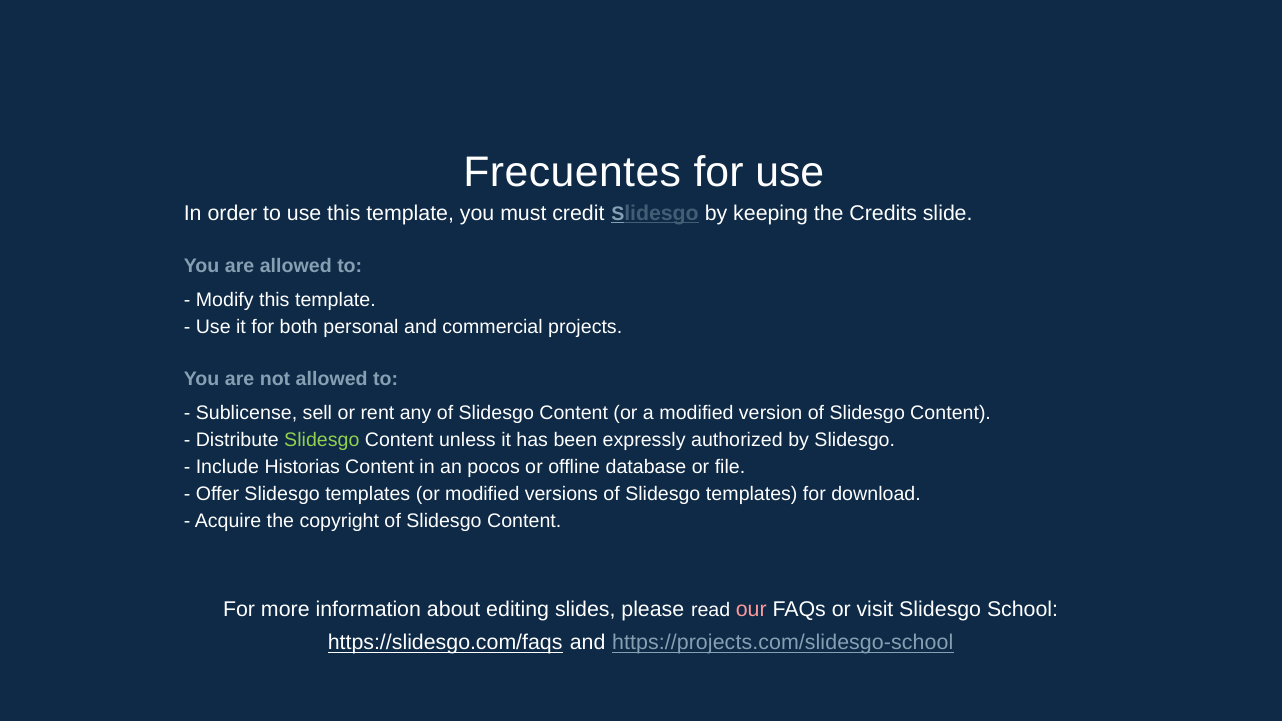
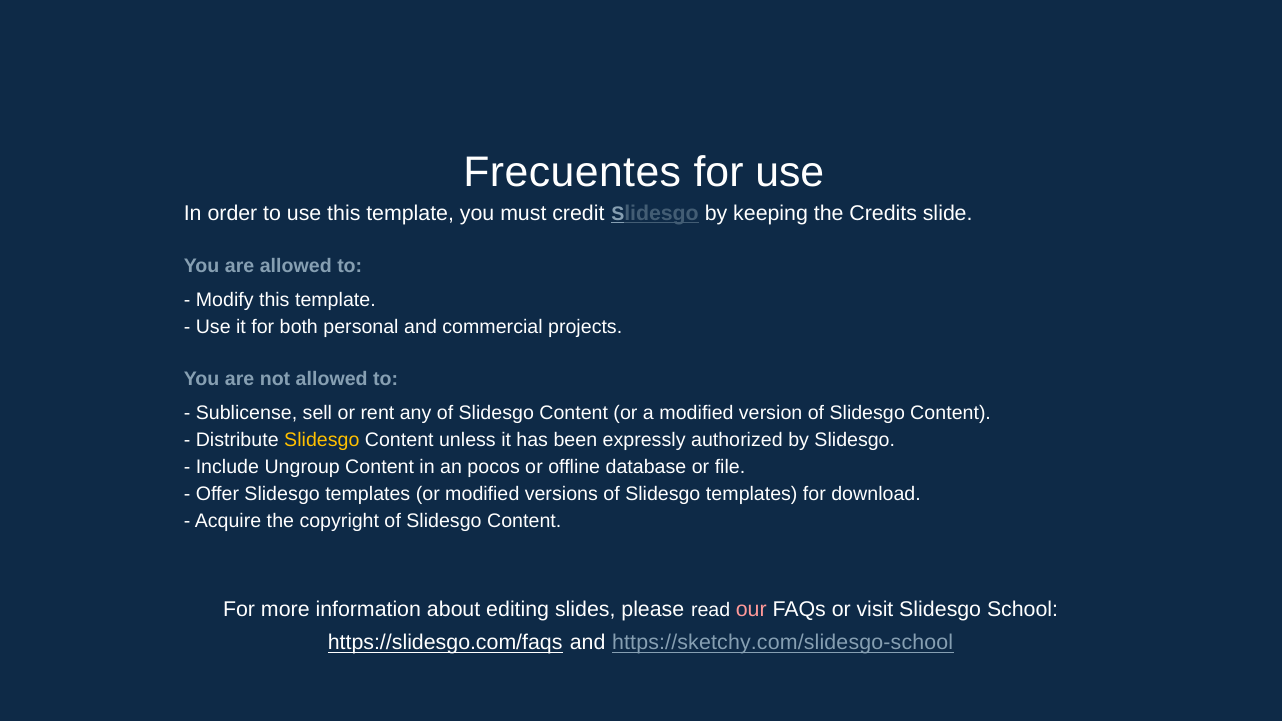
Slidesgo at (322, 440) colour: light green -> yellow
Historias: Historias -> Ungroup
https://projects.com/slidesgo-school: https://projects.com/slidesgo-school -> https://sketchy.com/slidesgo-school
